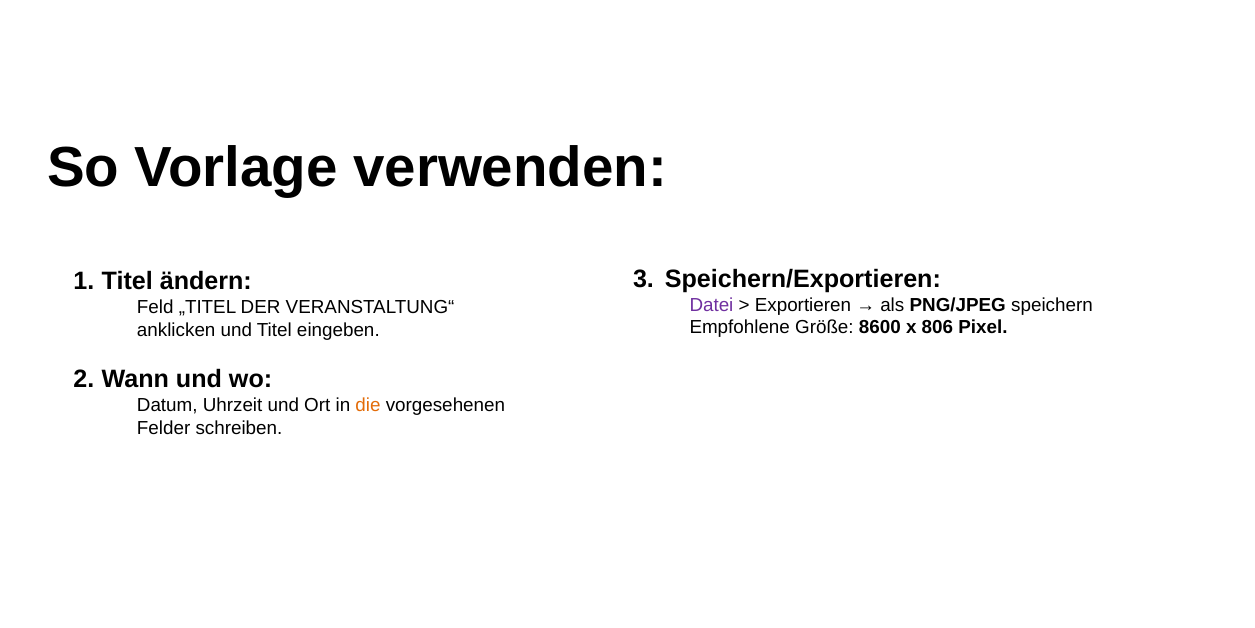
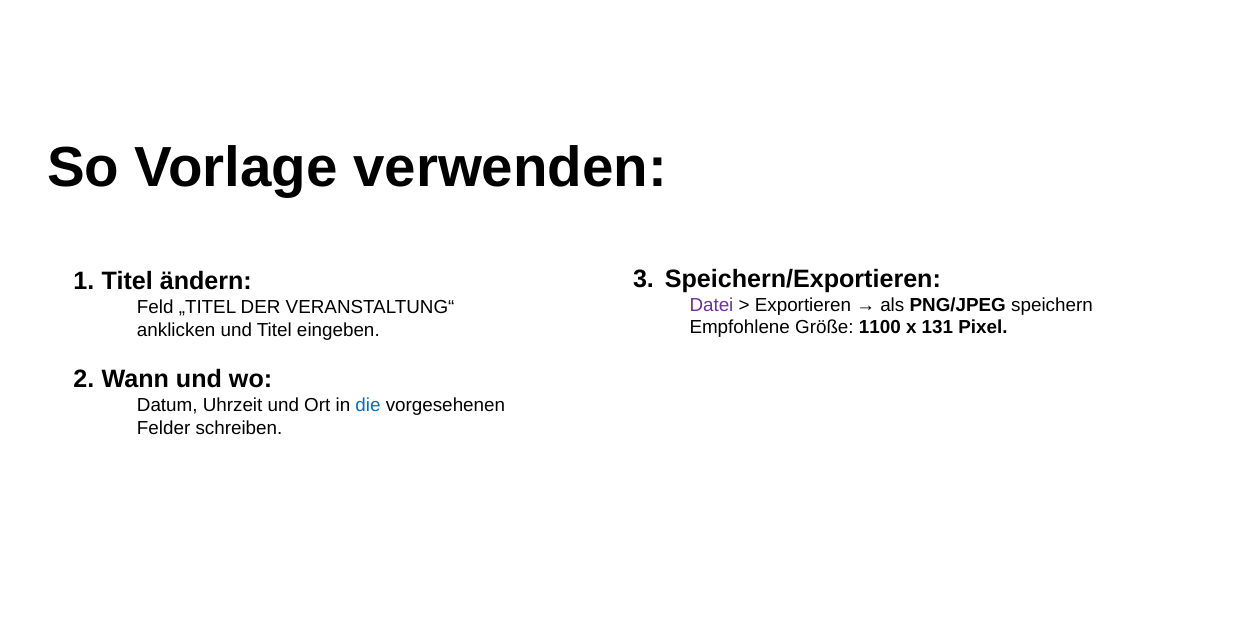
8600: 8600 -> 1100
806: 806 -> 131
die colour: orange -> blue
